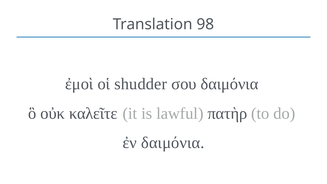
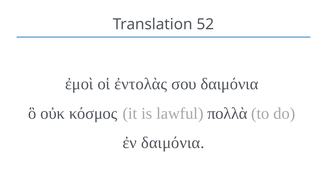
98: 98 -> 52
shudder: shudder -> ἐντολὰς
καλεῖτε: καλεῖτε -> κόσμος
πατὴρ: πατὴρ -> πολλὰ
